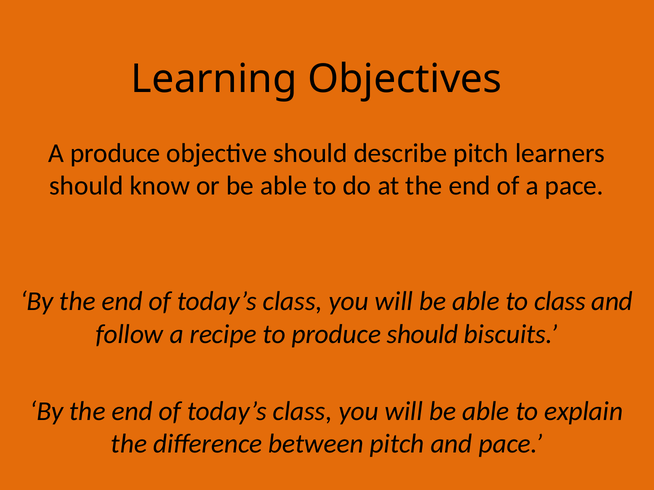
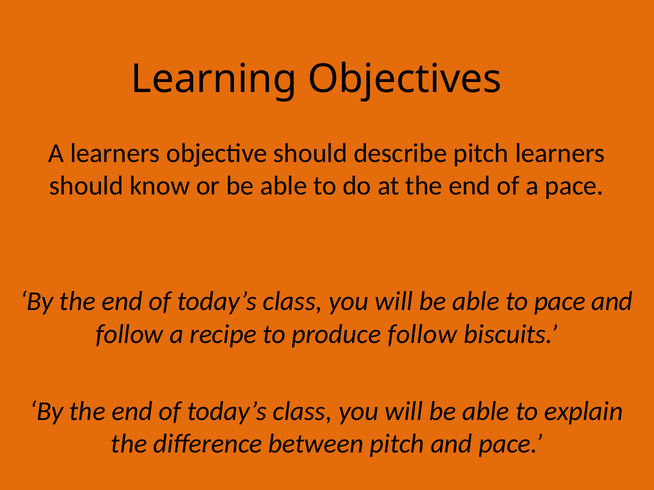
A produce: produce -> learners
to class: class -> pace
produce should: should -> follow
